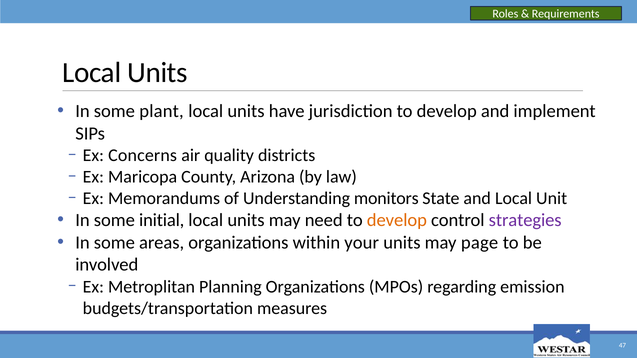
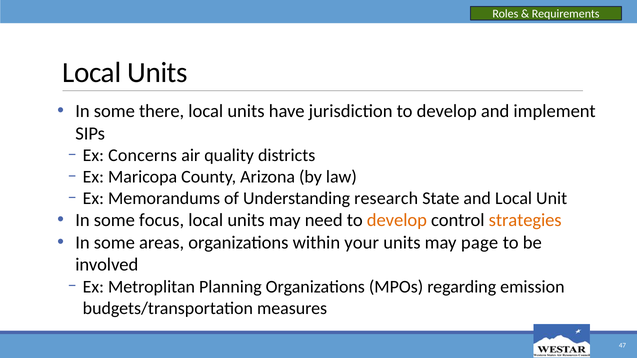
plant: plant -> there
monitors: monitors -> research
initial: initial -> focus
strategies colour: purple -> orange
